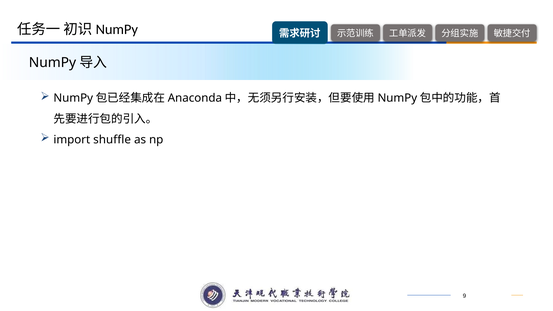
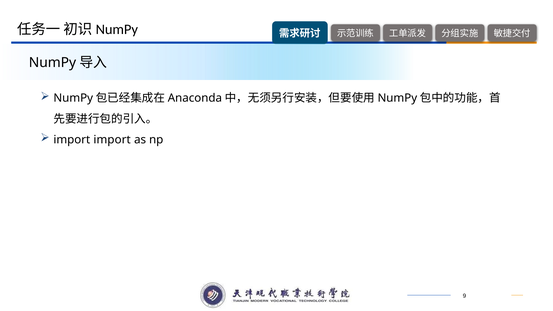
import shuffle: shuffle -> import
